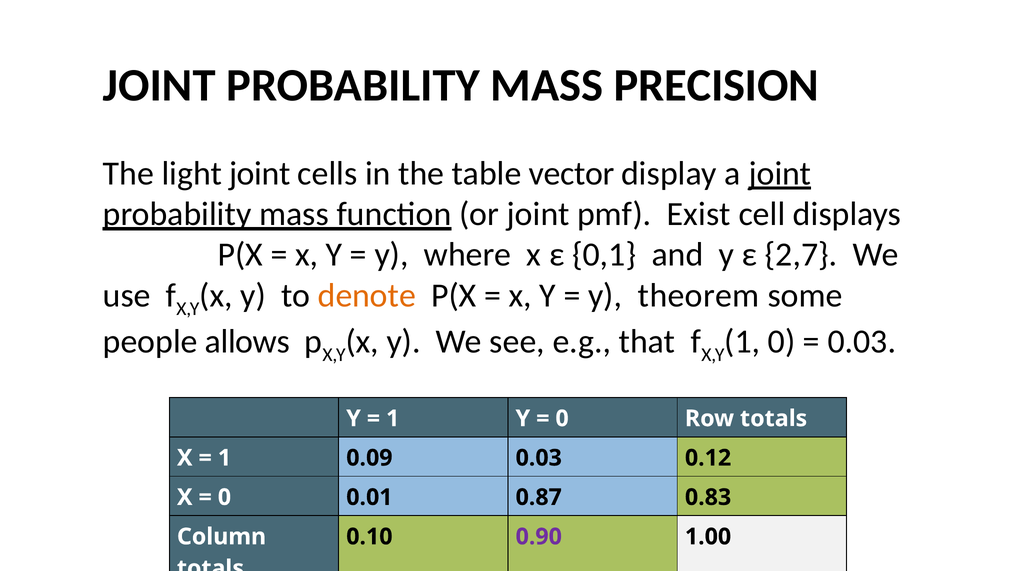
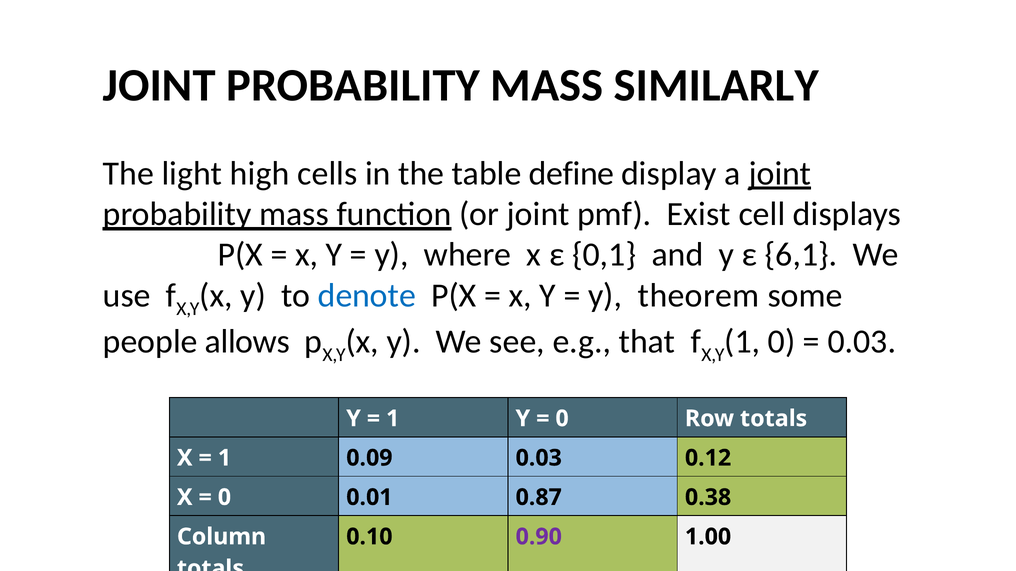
PRECISION: PRECISION -> SIMILARLY
light joint: joint -> high
vector: vector -> define
2,7: 2,7 -> 6,1
denote colour: orange -> blue
0.83: 0.83 -> 0.38
